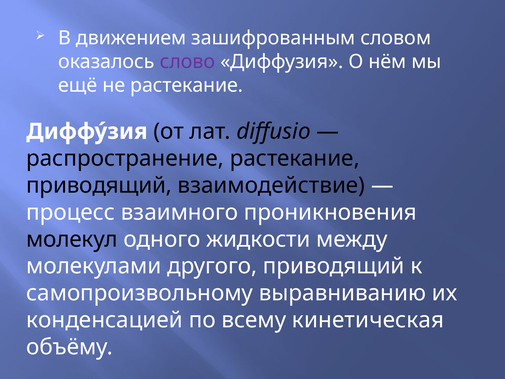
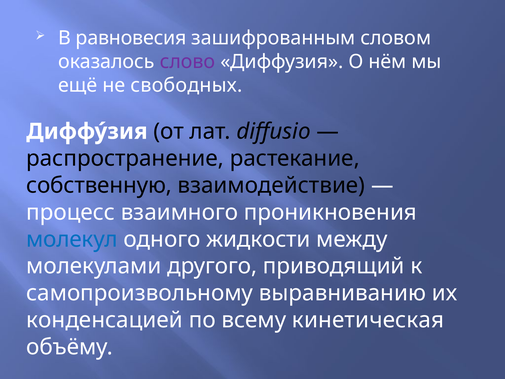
движением: движением -> равновесия
не растекание: растекание -> свободных
приводящий at (99, 185): приводящий -> собственную
молекул colour: black -> blue
